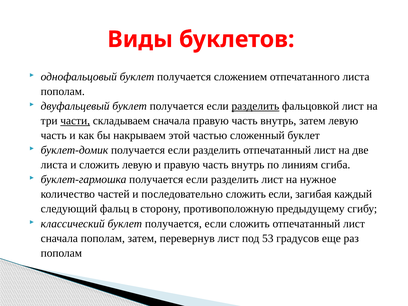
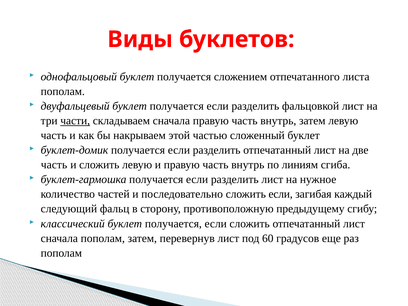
разделить at (255, 106) underline: present -> none
листа at (54, 165): листа -> часть
53: 53 -> 60
